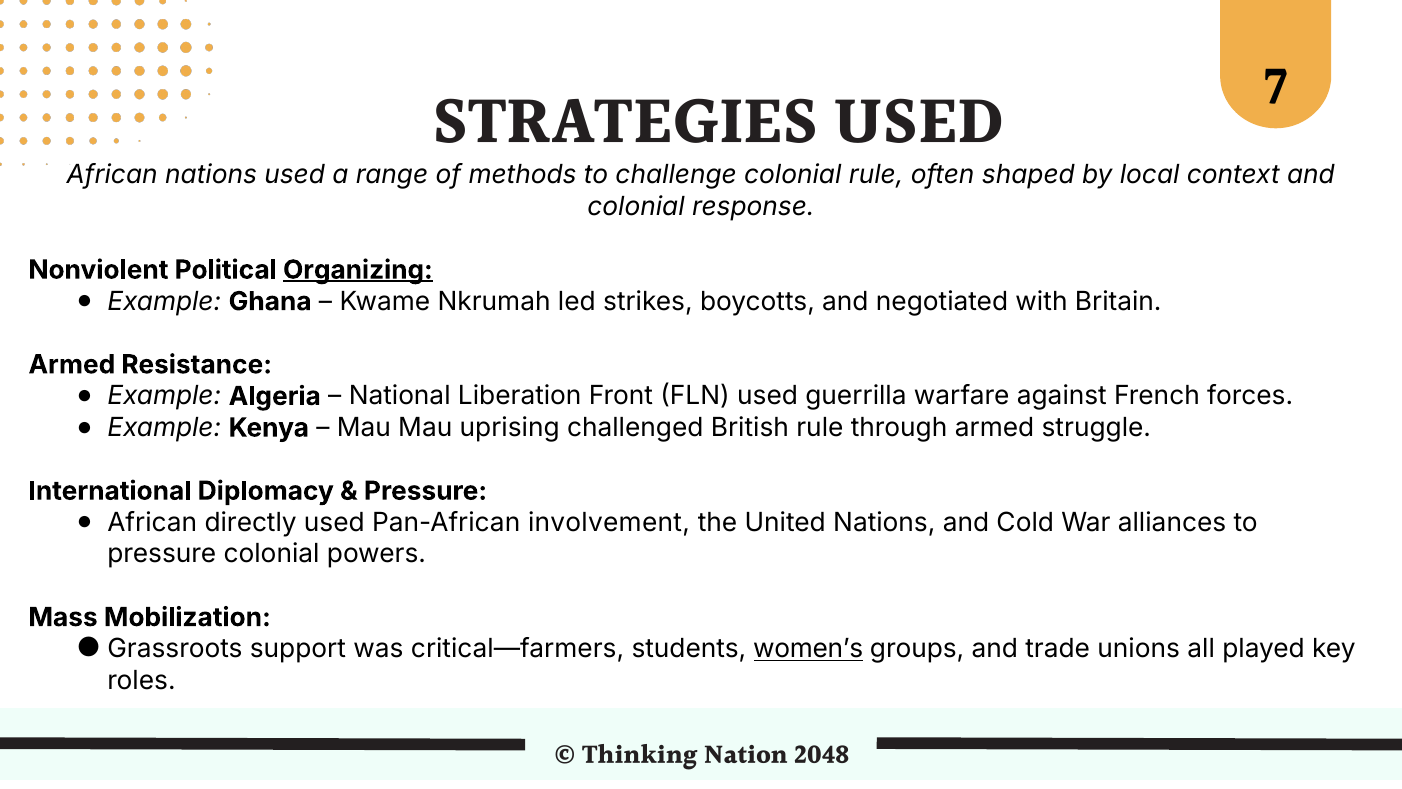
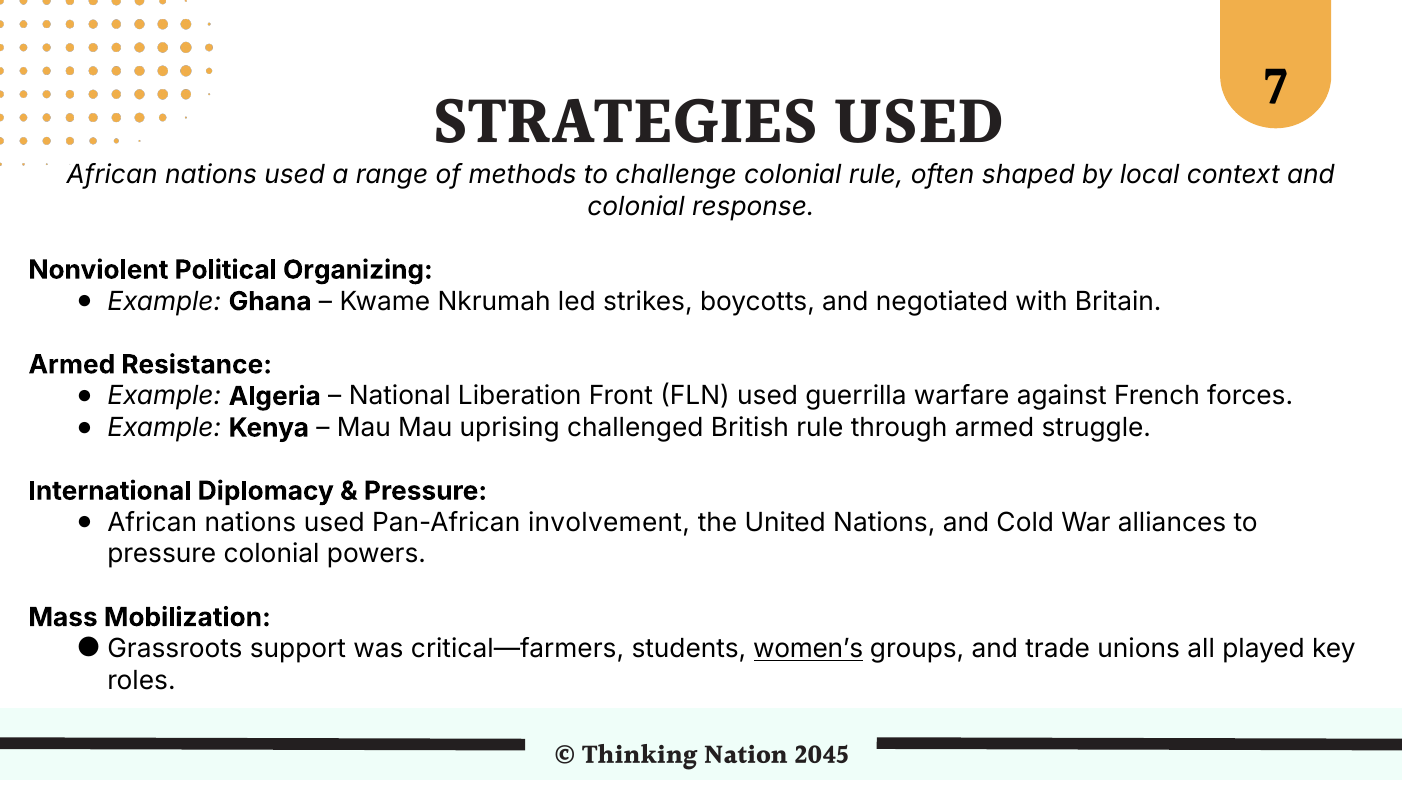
Organizing underline: present -> none
directly at (251, 522): directly -> nations
2048: 2048 -> 2045
